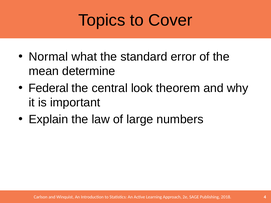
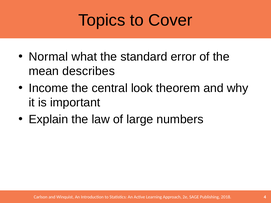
determine: determine -> describes
Federal: Federal -> Income
